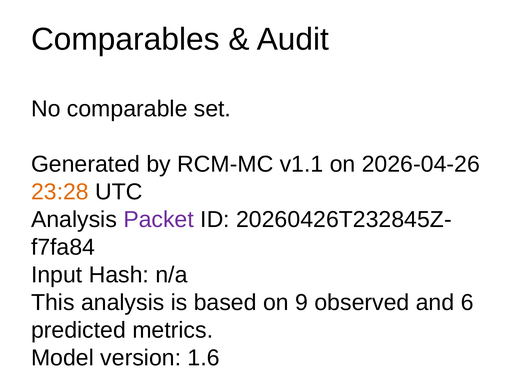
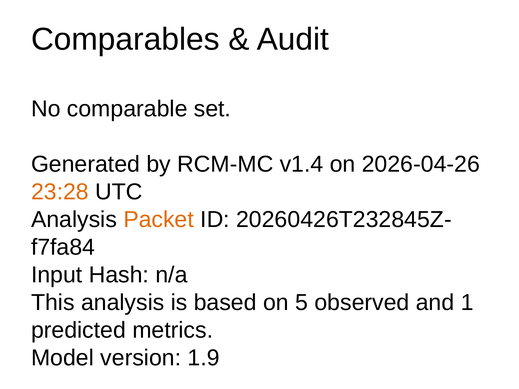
v1.1: v1.1 -> v1.4
Packet colour: purple -> orange
9: 9 -> 5
6: 6 -> 1
1.6: 1.6 -> 1.9
